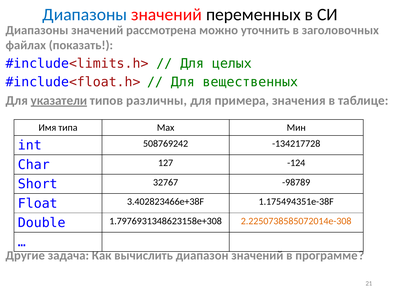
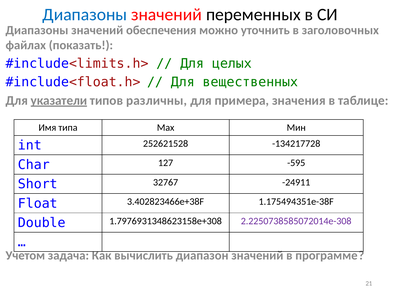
рассмотрена: рассмотрена -> обеспечения
508769242: 508769242 -> 252621528
-124: -124 -> -595
-98789: -98789 -> -24911
2.2250738585072014e-308 colour: orange -> purple
Другие: Другие -> Учетом
